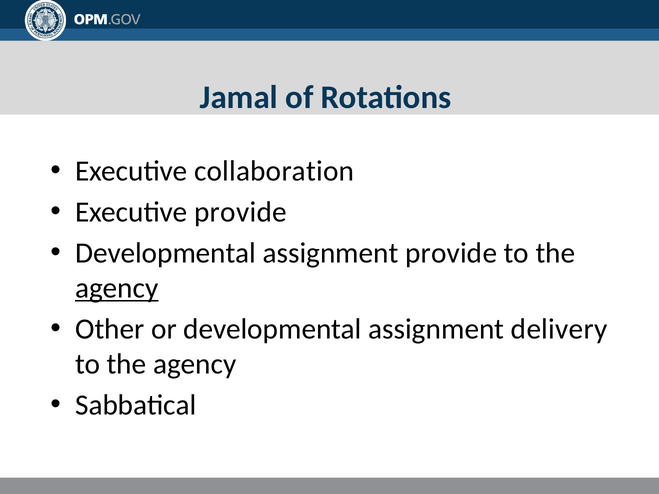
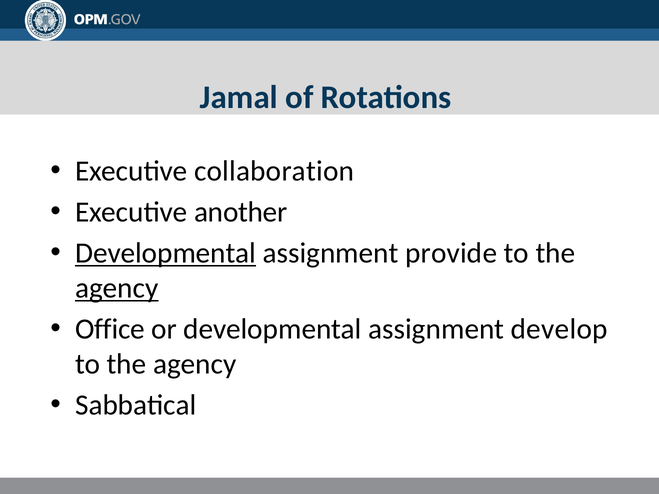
Executive provide: provide -> another
Developmental at (166, 253) underline: none -> present
Other: Other -> Office
delivery: delivery -> develop
